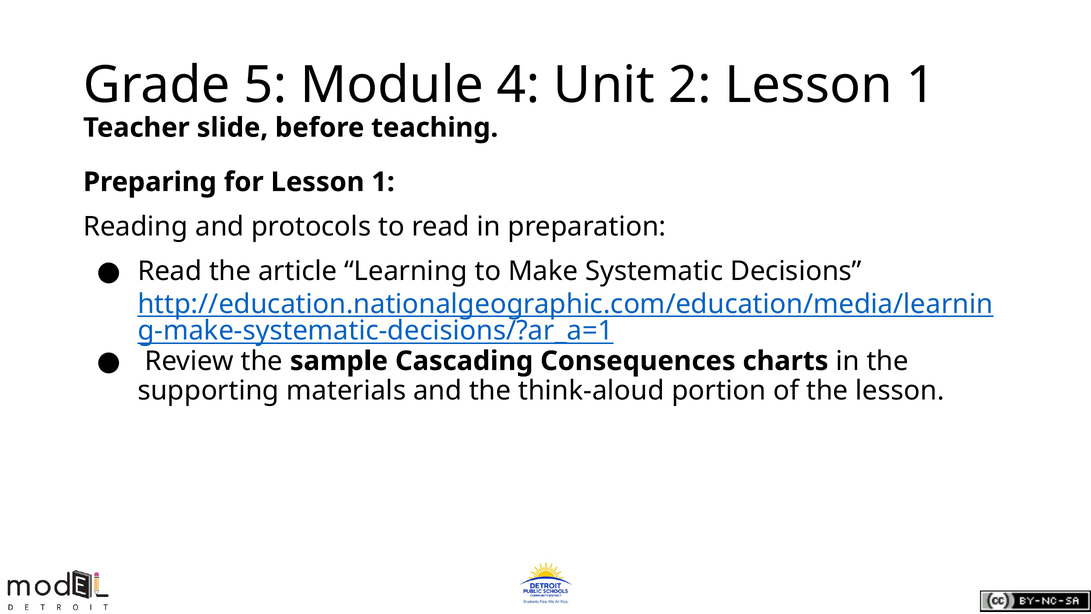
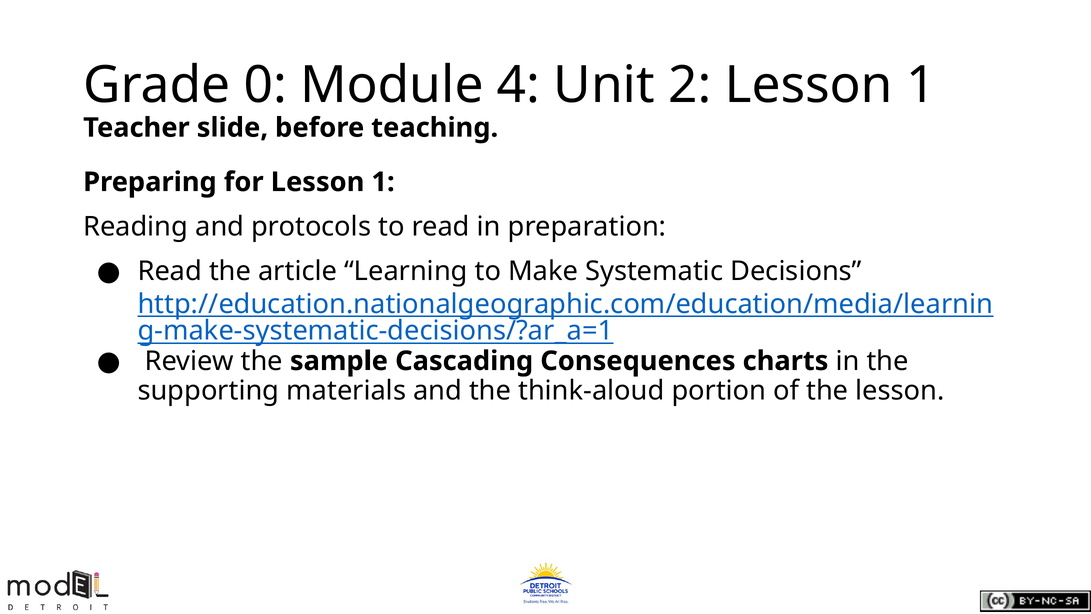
5: 5 -> 0
